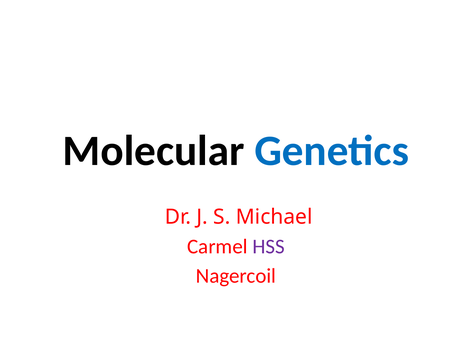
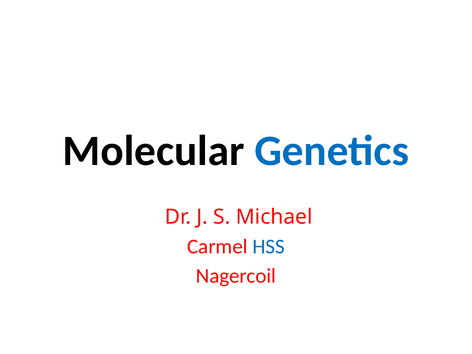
HSS colour: purple -> blue
